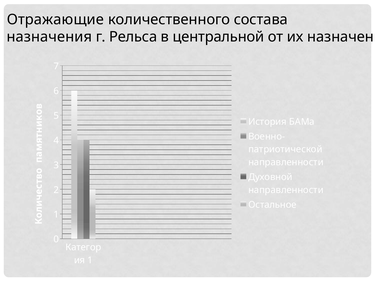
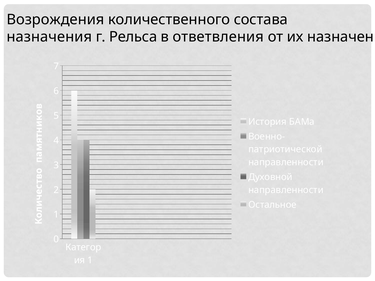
Отражающие: Отражающие -> Возрождения
центральной: центральной -> ответвления
